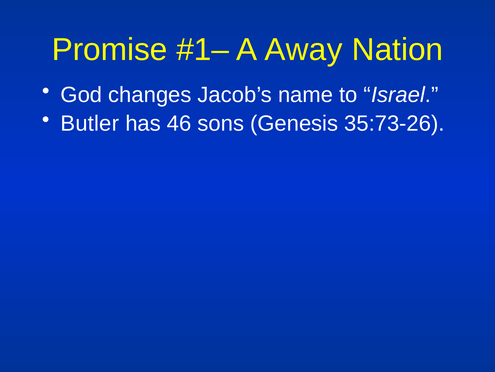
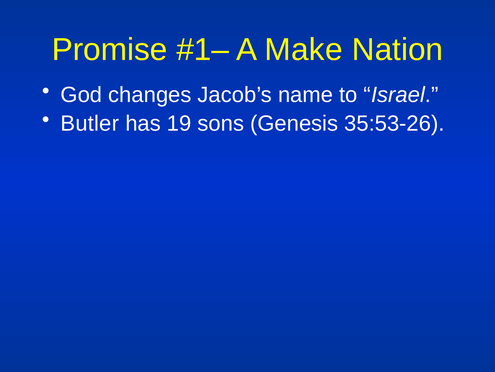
Away: Away -> Make
46: 46 -> 19
35:73-26: 35:73-26 -> 35:53-26
